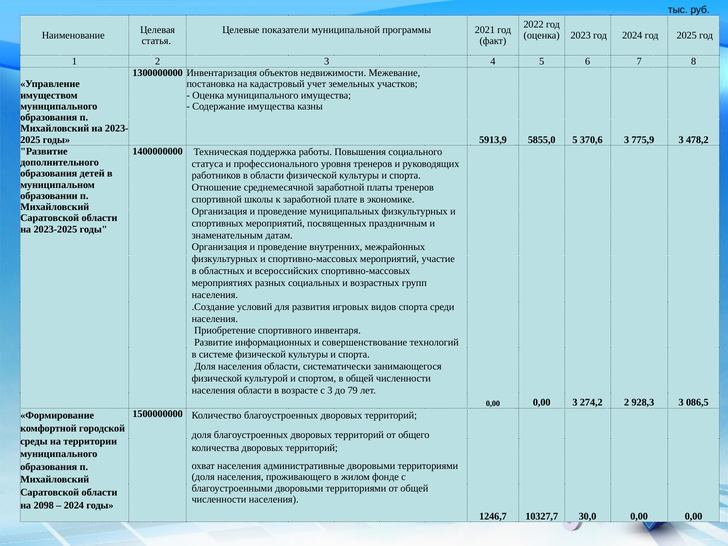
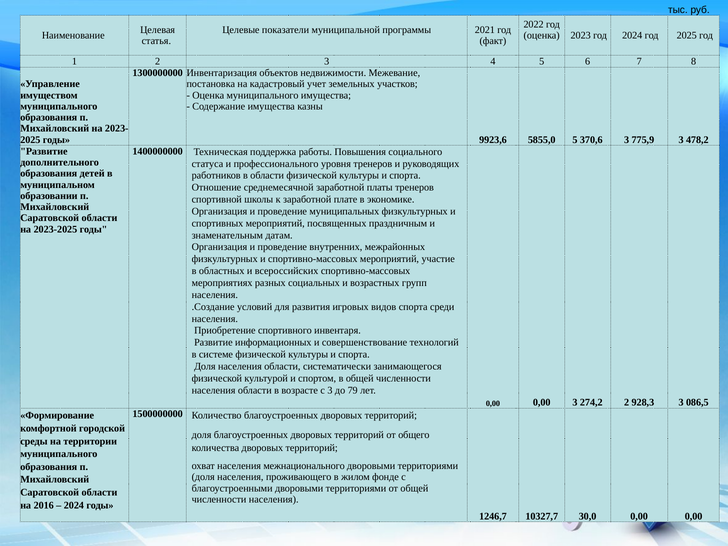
5913,9: 5913,9 -> 9923,6
административные: административные -> межнационального
2098: 2098 -> 2016
